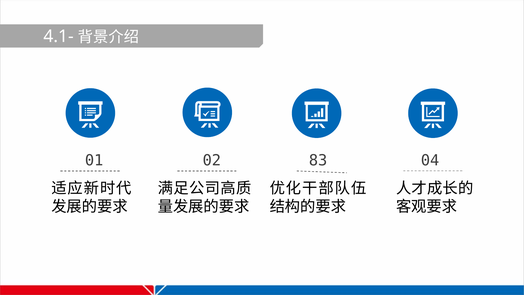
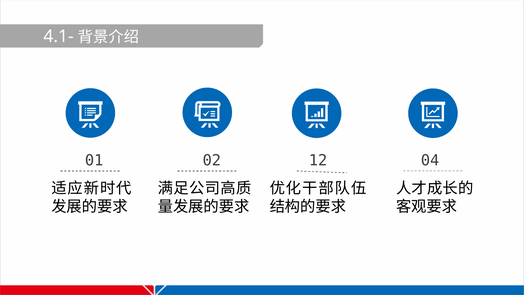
83: 83 -> 12
